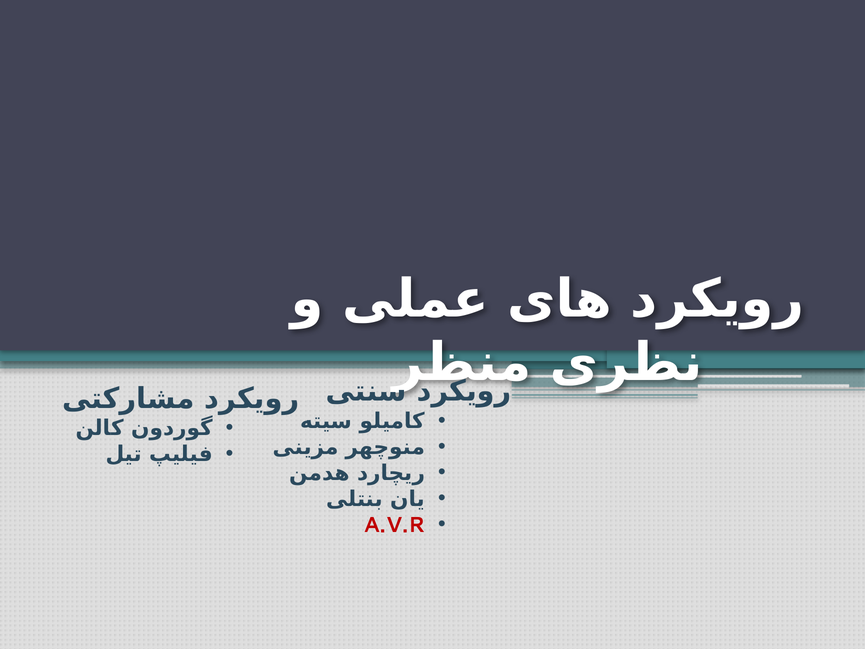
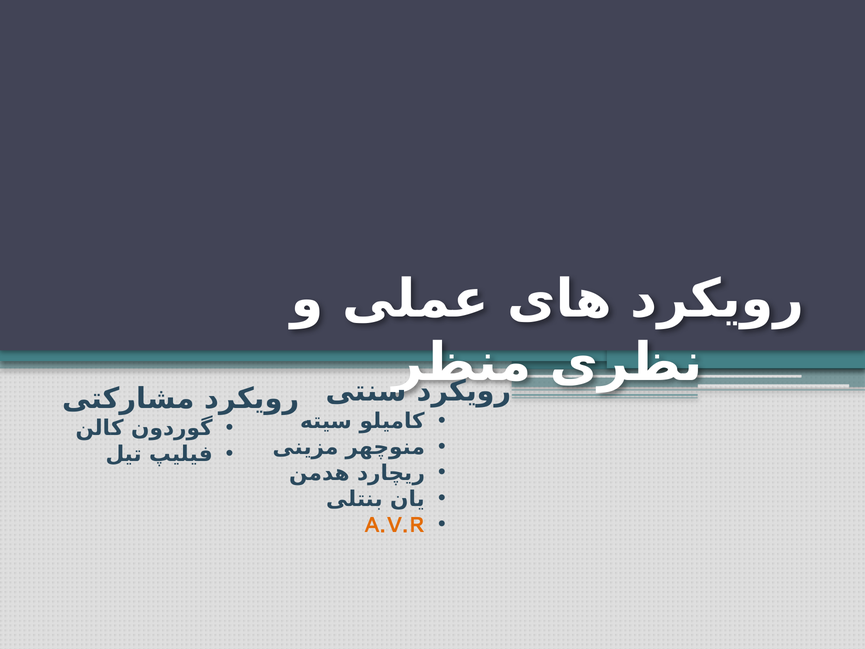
A.V.R colour: red -> orange
